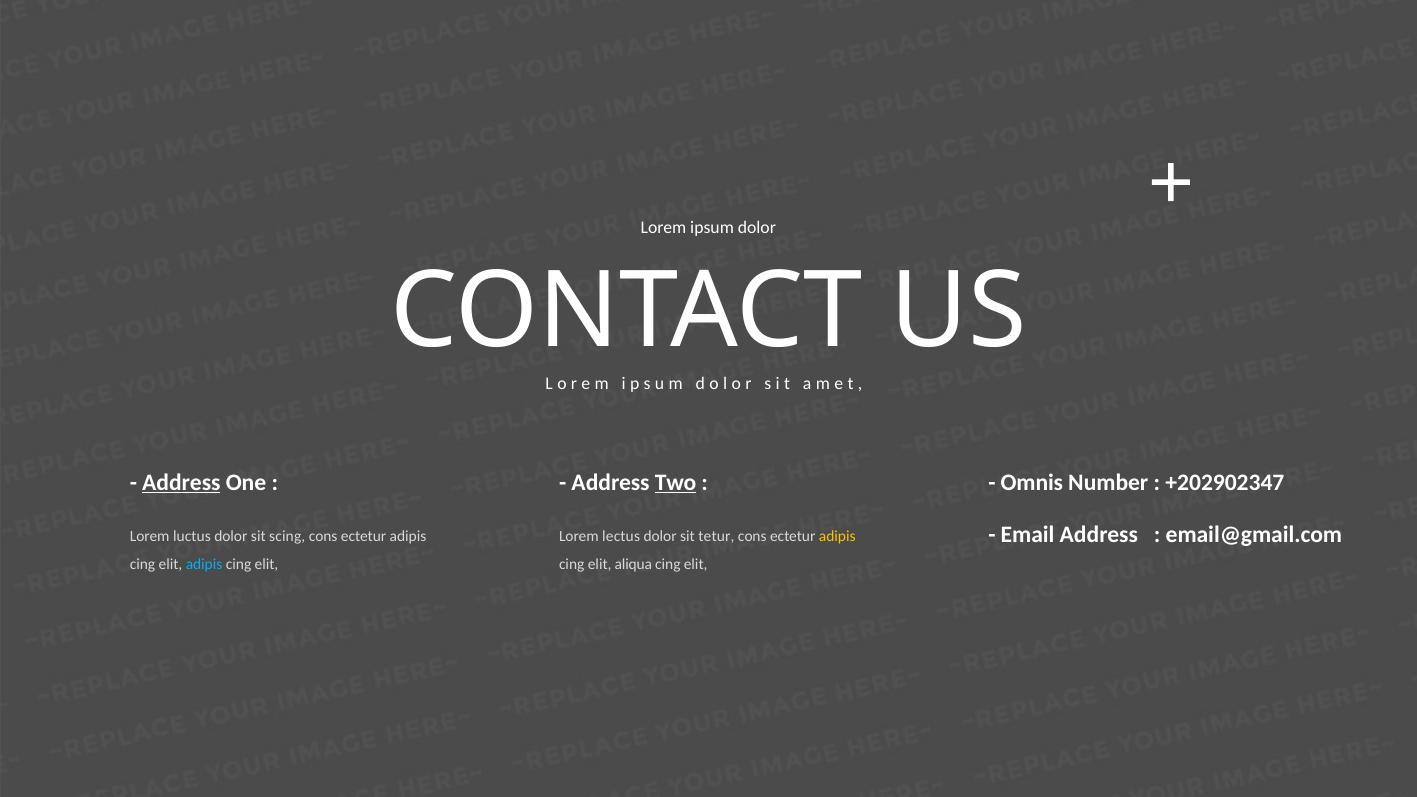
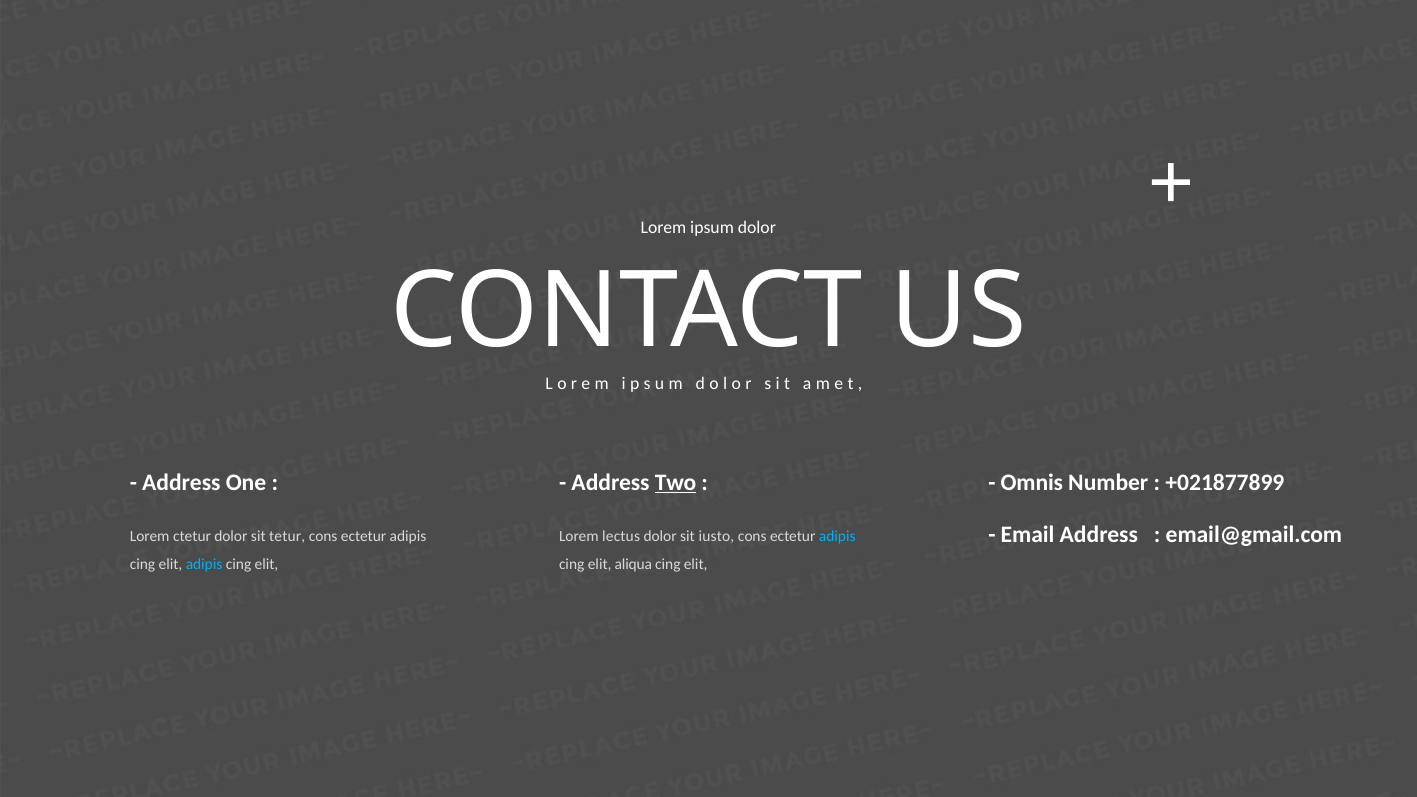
Address at (181, 483) underline: present -> none
+202902347: +202902347 -> +021877899
luctus: luctus -> ctetur
scing: scing -> tetur
tetur: tetur -> iusto
adipis at (837, 536) colour: yellow -> light blue
